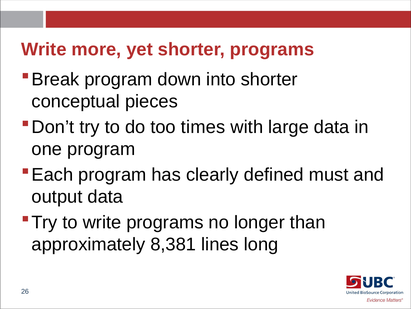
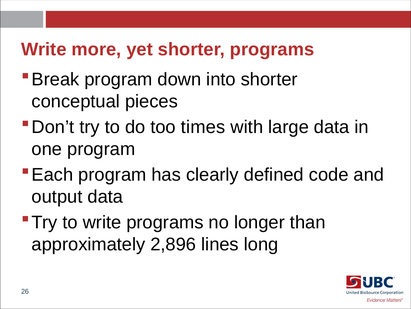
must: must -> code
8,381: 8,381 -> 2,896
